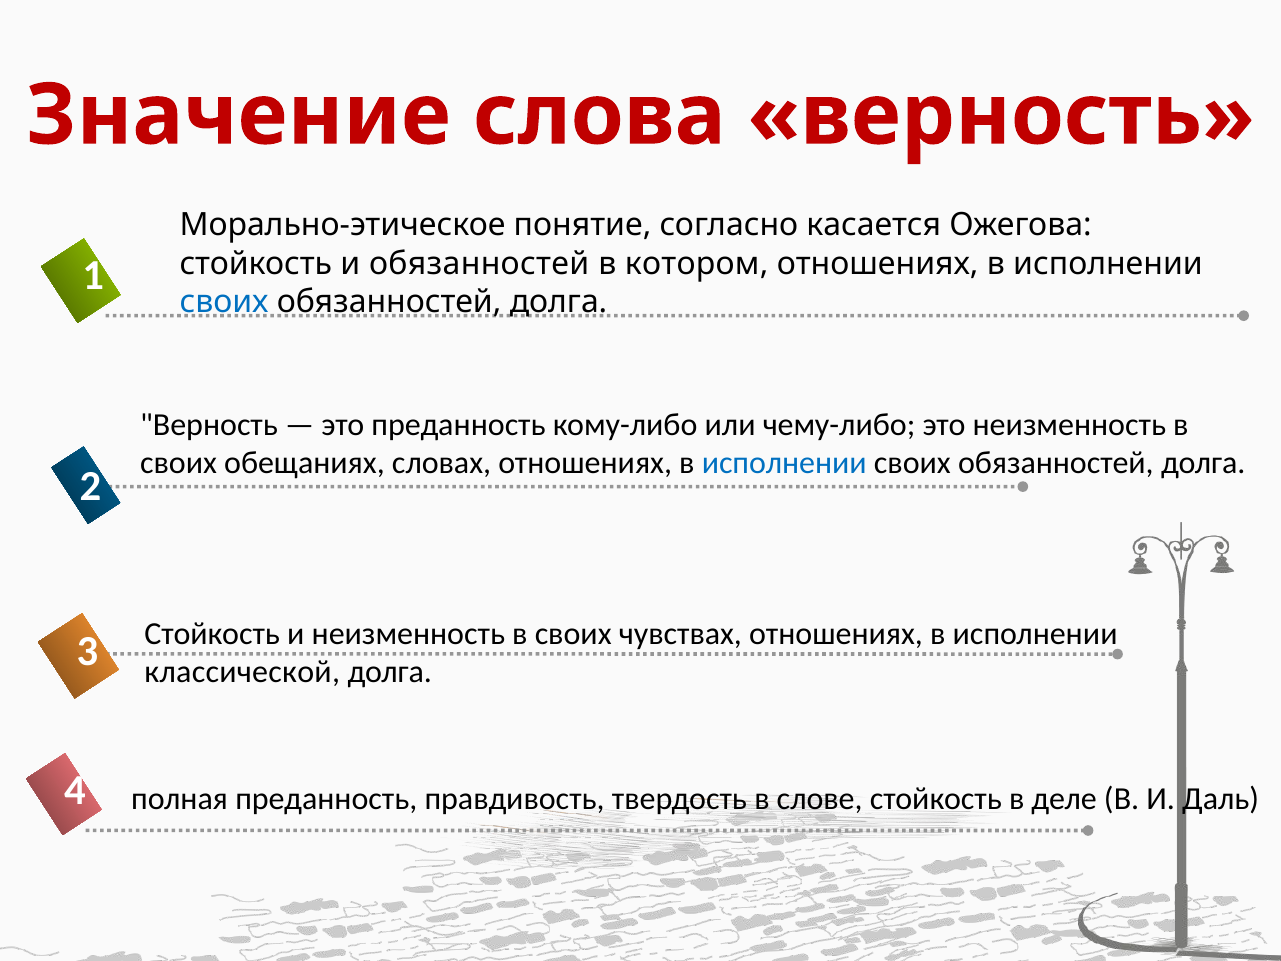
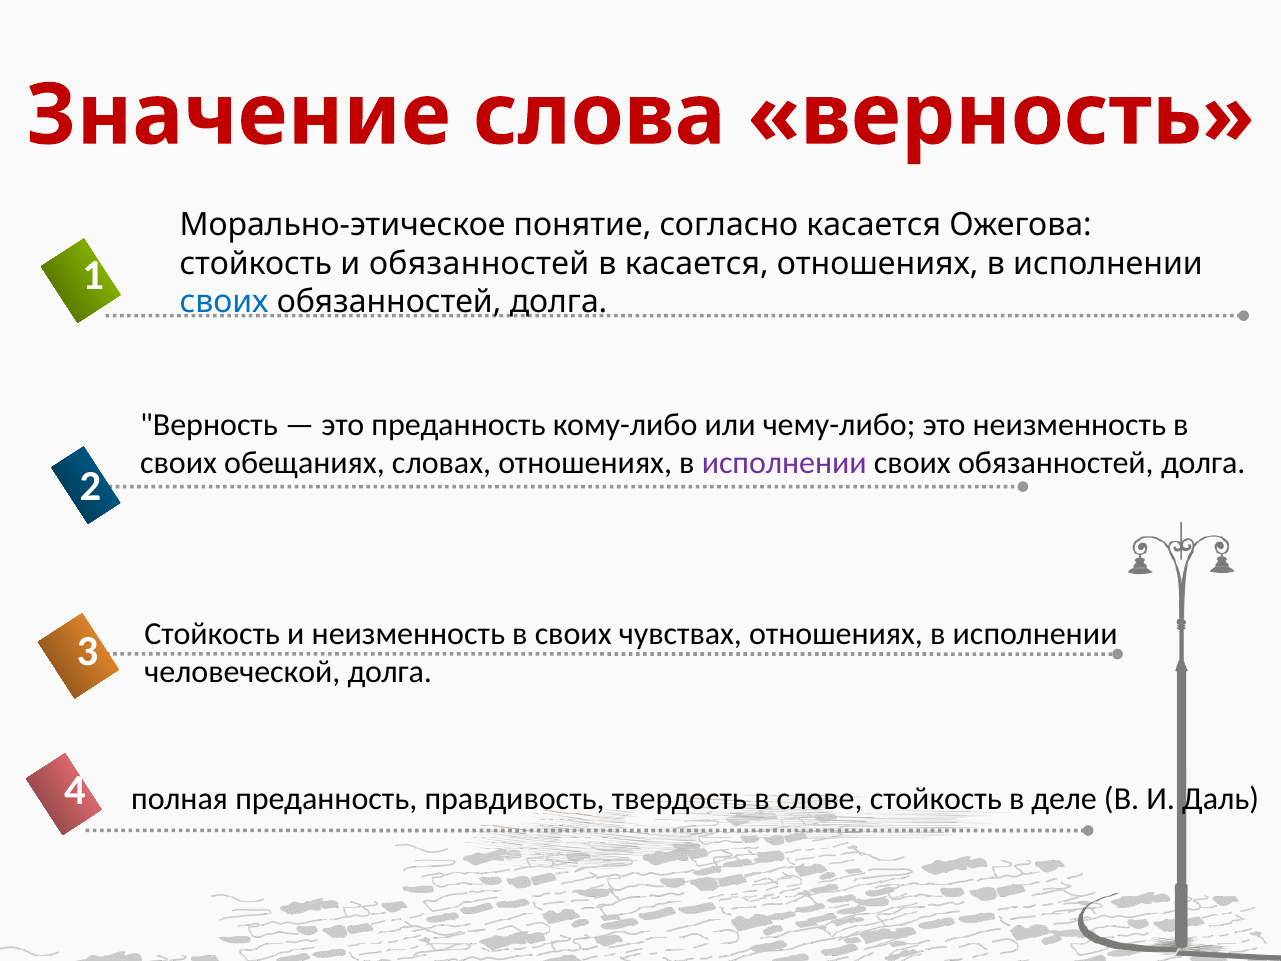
в котором: котором -> касается
исполнении at (784, 463) colour: blue -> purple
классической: классической -> человеческой
